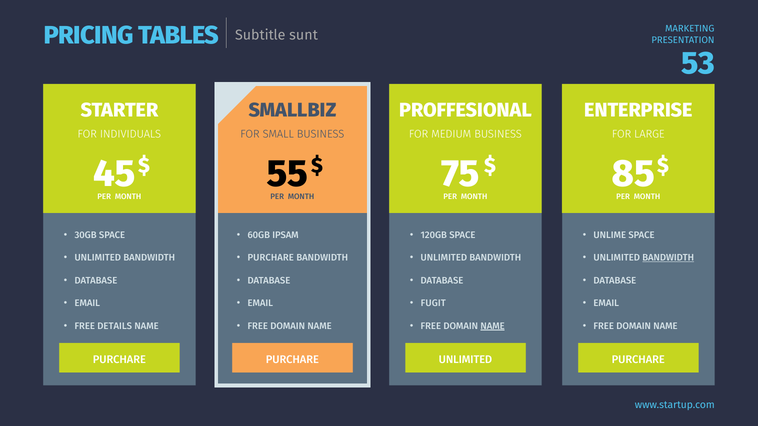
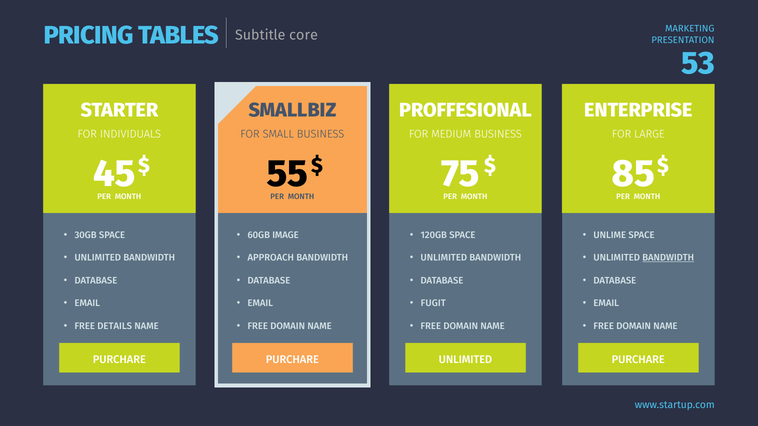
sunt: sunt -> core
IPSAM: IPSAM -> IMAGE
PURCHARE at (271, 258): PURCHARE -> APPROACH
NAME at (493, 326) underline: present -> none
